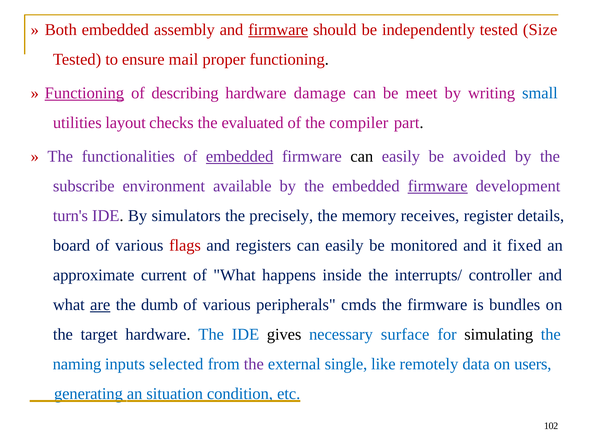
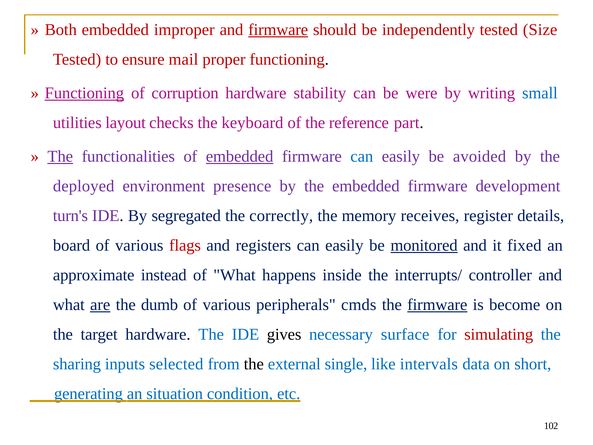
assembly: assembly -> improper
describing: describing -> corruption
damage: damage -> stability
meet: meet -> were
evaluated: evaluated -> keyboard
compiler: compiler -> reference
The at (60, 156) underline: none -> present
can at (362, 156) colour: black -> blue
subscribe: subscribe -> deployed
available: available -> presence
firmware at (438, 186) underline: present -> none
simulators: simulators -> segregated
precisely: precisely -> correctly
monitored underline: none -> present
current: current -> instead
firmware at (437, 305) underline: none -> present
bundles: bundles -> become
simulating colour: black -> red
naming: naming -> sharing
the at (254, 364) colour: purple -> black
remotely: remotely -> intervals
users: users -> short
